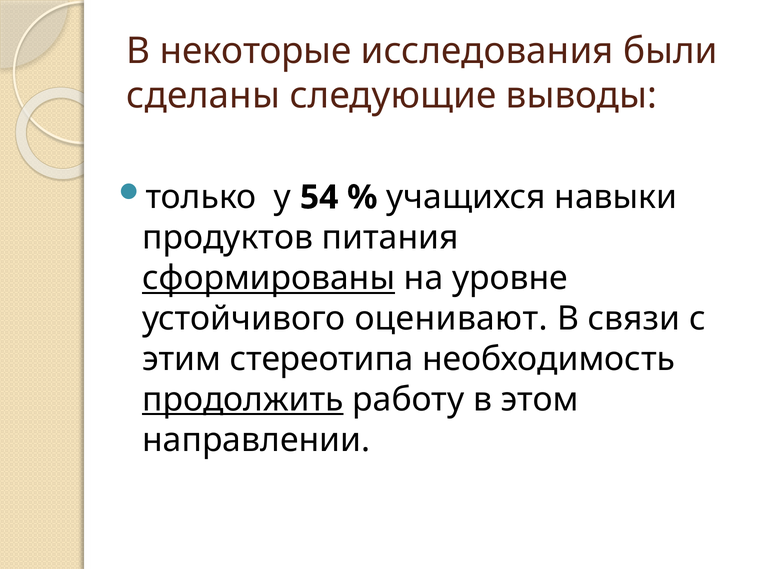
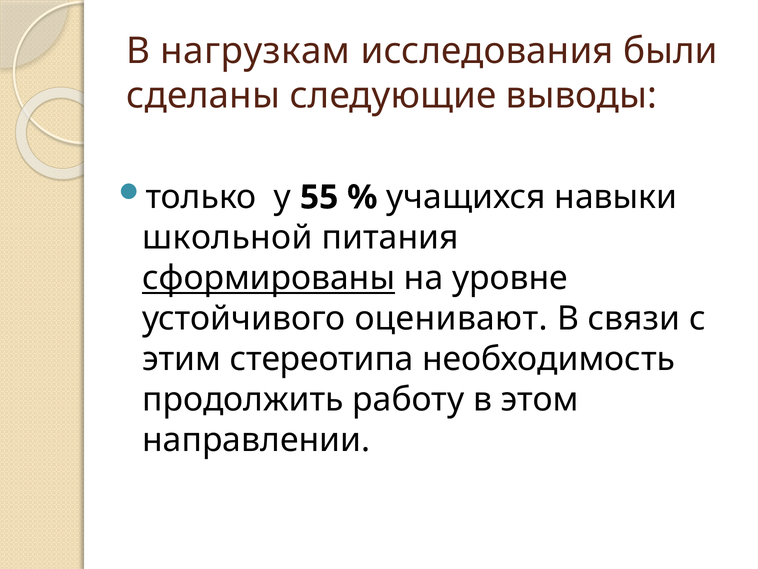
некоторые: некоторые -> нагрузкам
54: 54 -> 55
продуктов: продуктов -> школьной
продолжить underline: present -> none
